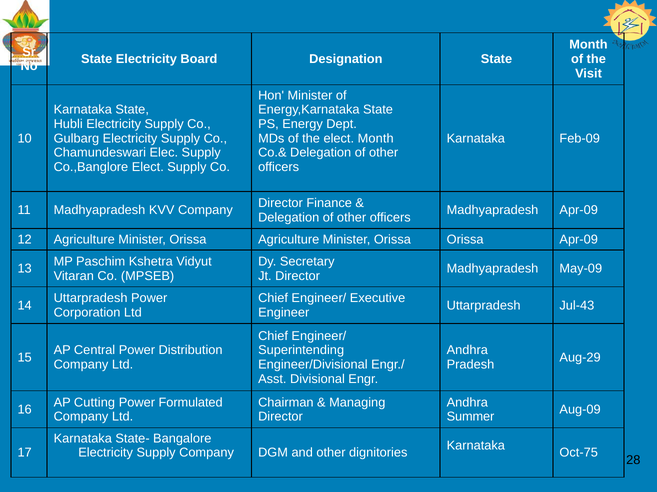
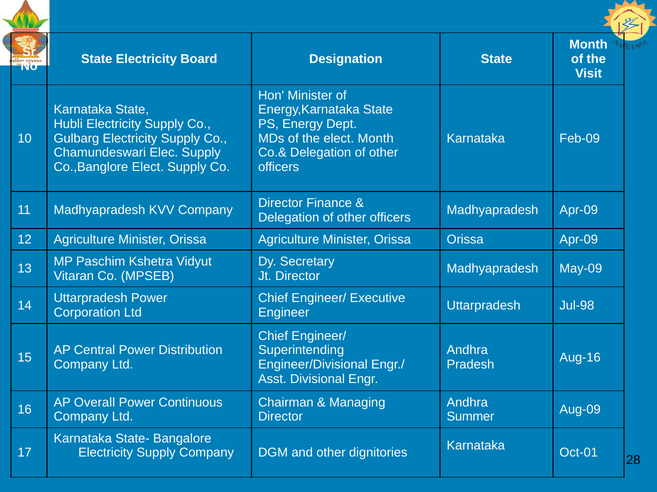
Jul-43: Jul-43 -> Jul-98
Aug-29: Aug-29 -> Aug-16
Cutting: Cutting -> Overall
Formulated: Formulated -> Continuous
Oct-75: Oct-75 -> Oct-01
